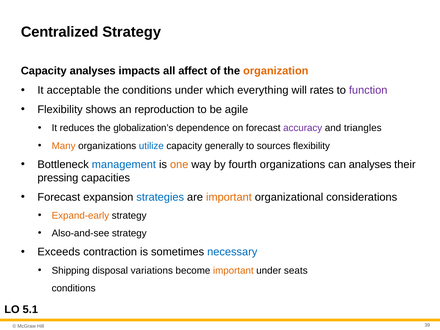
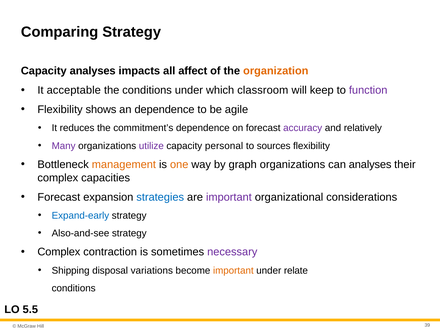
Centralized: Centralized -> Comparing
everything: everything -> classroom
rates: rates -> keep
an reproduction: reproduction -> dependence
globalization’s: globalization’s -> commitment’s
triangles: triangles -> relatively
Many colour: orange -> purple
utilize colour: blue -> purple
generally: generally -> personal
management colour: blue -> orange
fourth: fourth -> graph
pressing at (58, 178): pressing -> complex
important at (229, 197) colour: orange -> purple
Expand-early colour: orange -> blue
Exceeds at (59, 252): Exceeds -> Complex
necessary colour: blue -> purple
seats: seats -> relate
5.1: 5.1 -> 5.5
